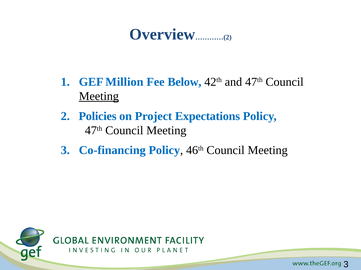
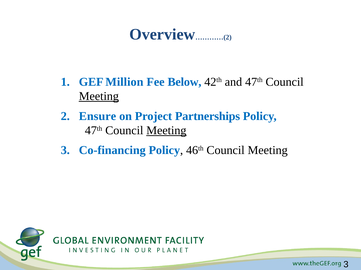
Policies: Policies -> Ensure
Expectations: Expectations -> Partnerships
Meeting at (166, 131) underline: none -> present
